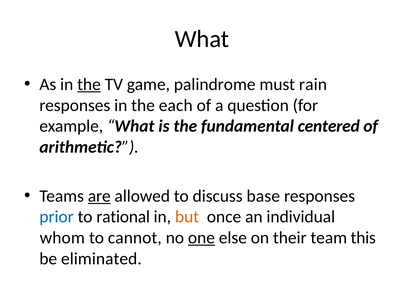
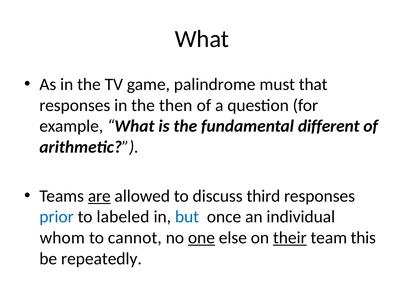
the at (89, 84) underline: present -> none
rain: rain -> that
each: each -> then
centered: centered -> different
base: base -> third
rational: rational -> labeled
but colour: orange -> blue
their underline: none -> present
eliminated: eliminated -> repeatedly
